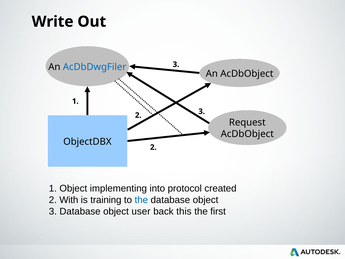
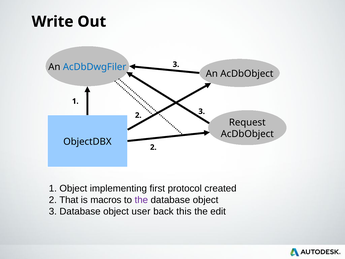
into: into -> first
With: With -> That
training: training -> macros
the at (141, 200) colour: blue -> purple
first: first -> edit
